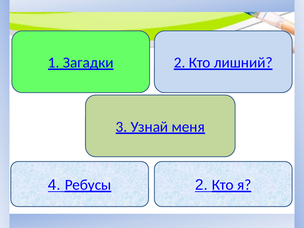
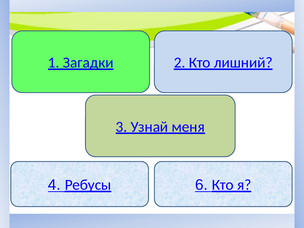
2 at (201, 185): 2 -> 6
